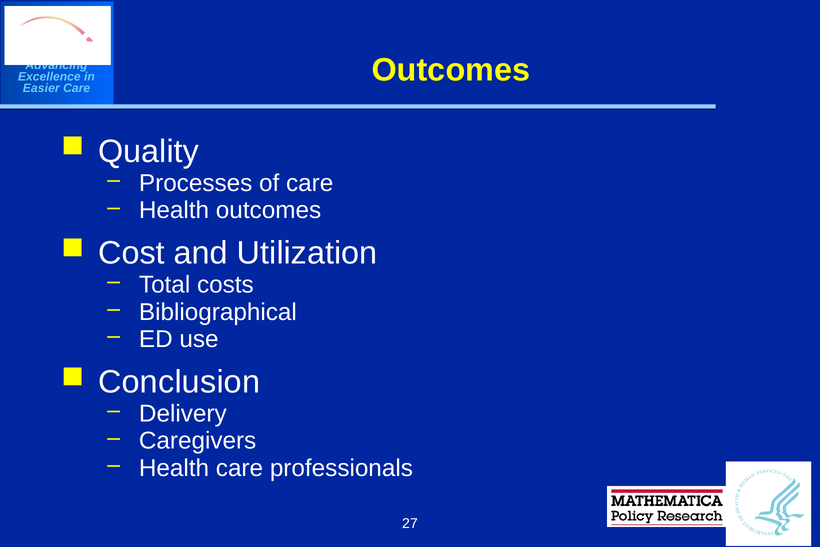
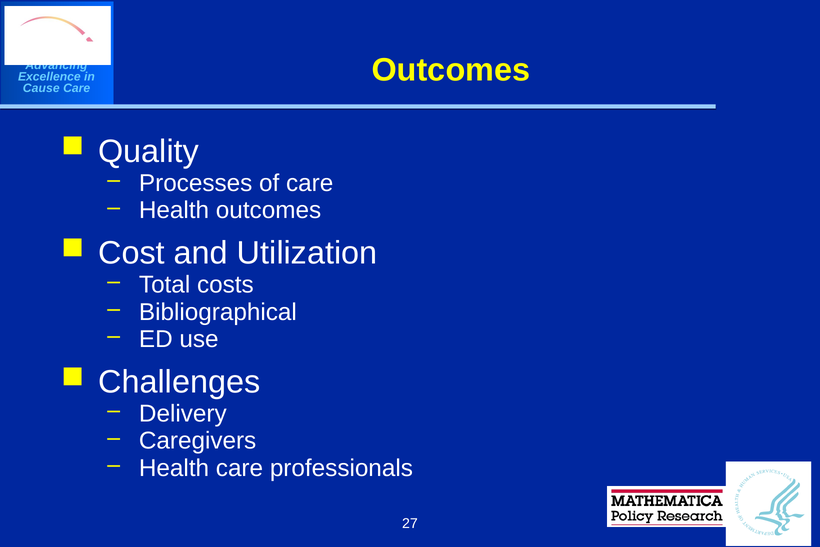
Easier: Easier -> Cause
Conclusion: Conclusion -> Challenges
